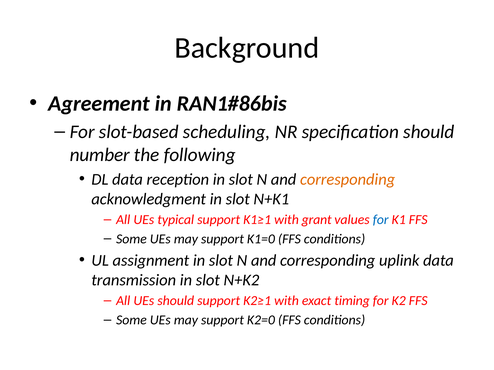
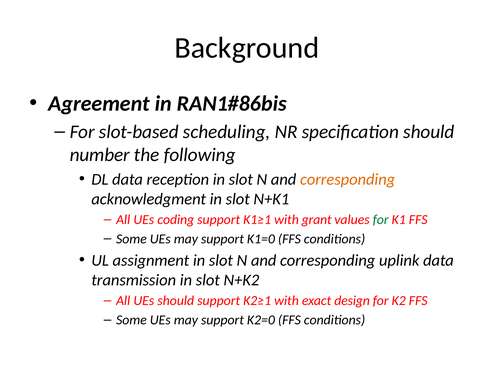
typical: typical -> coding
for at (381, 220) colour: blue -> green
timing: timing -> design
